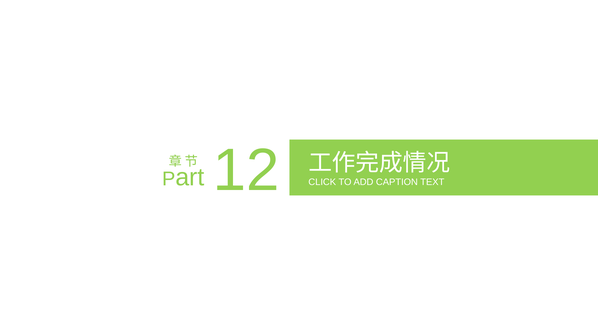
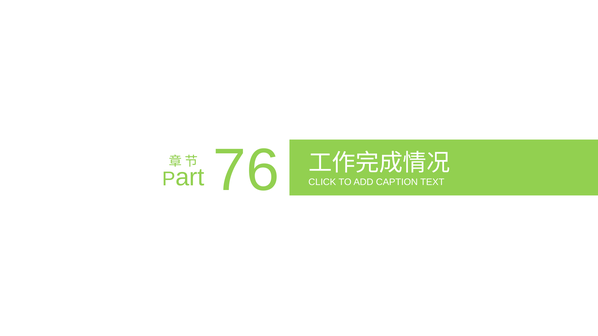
12: 12 -> 76
